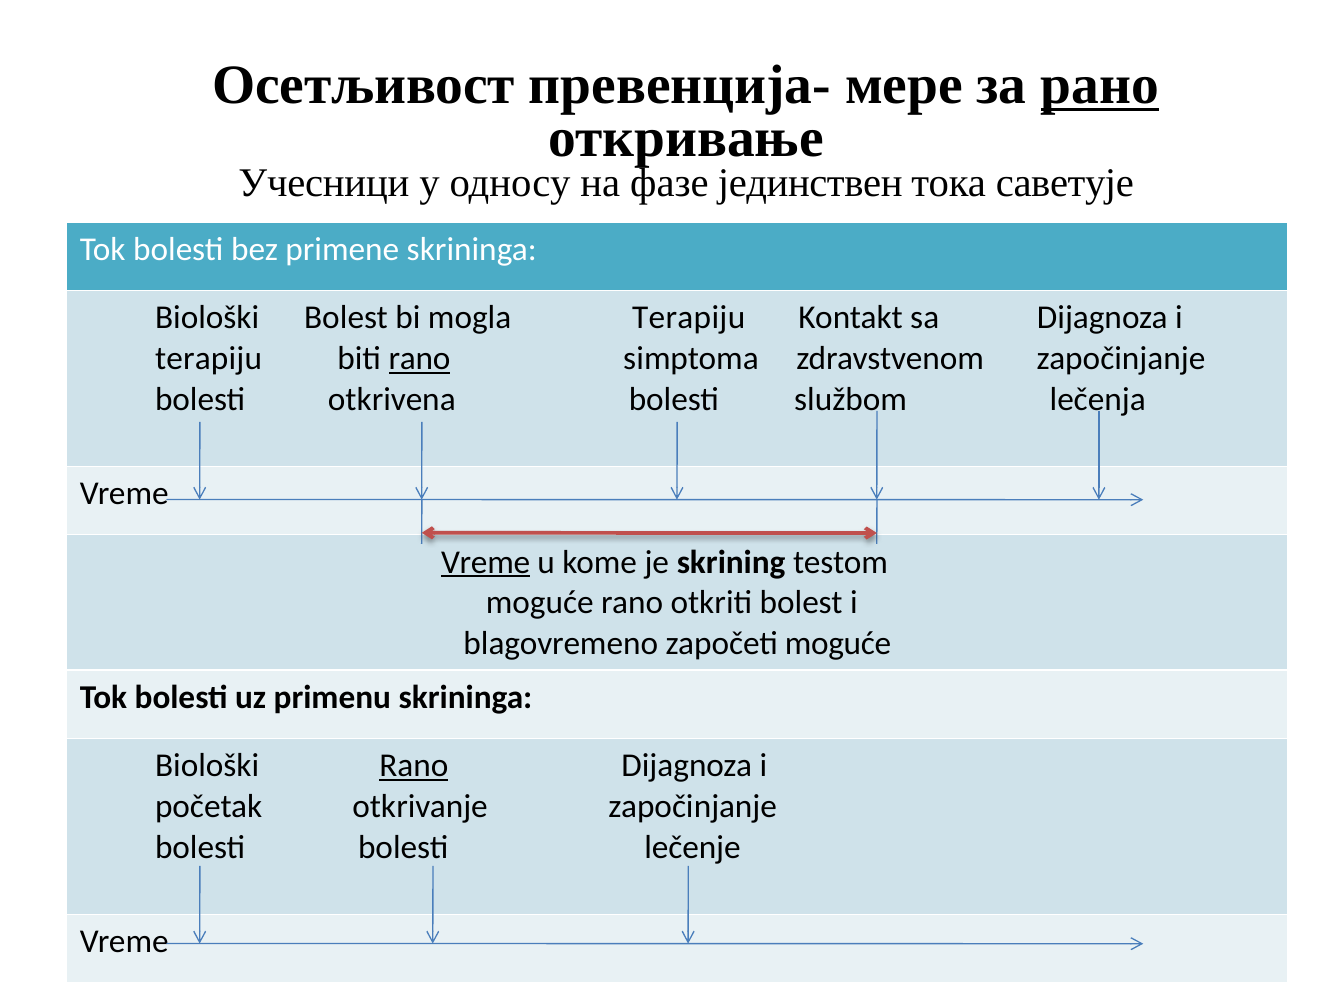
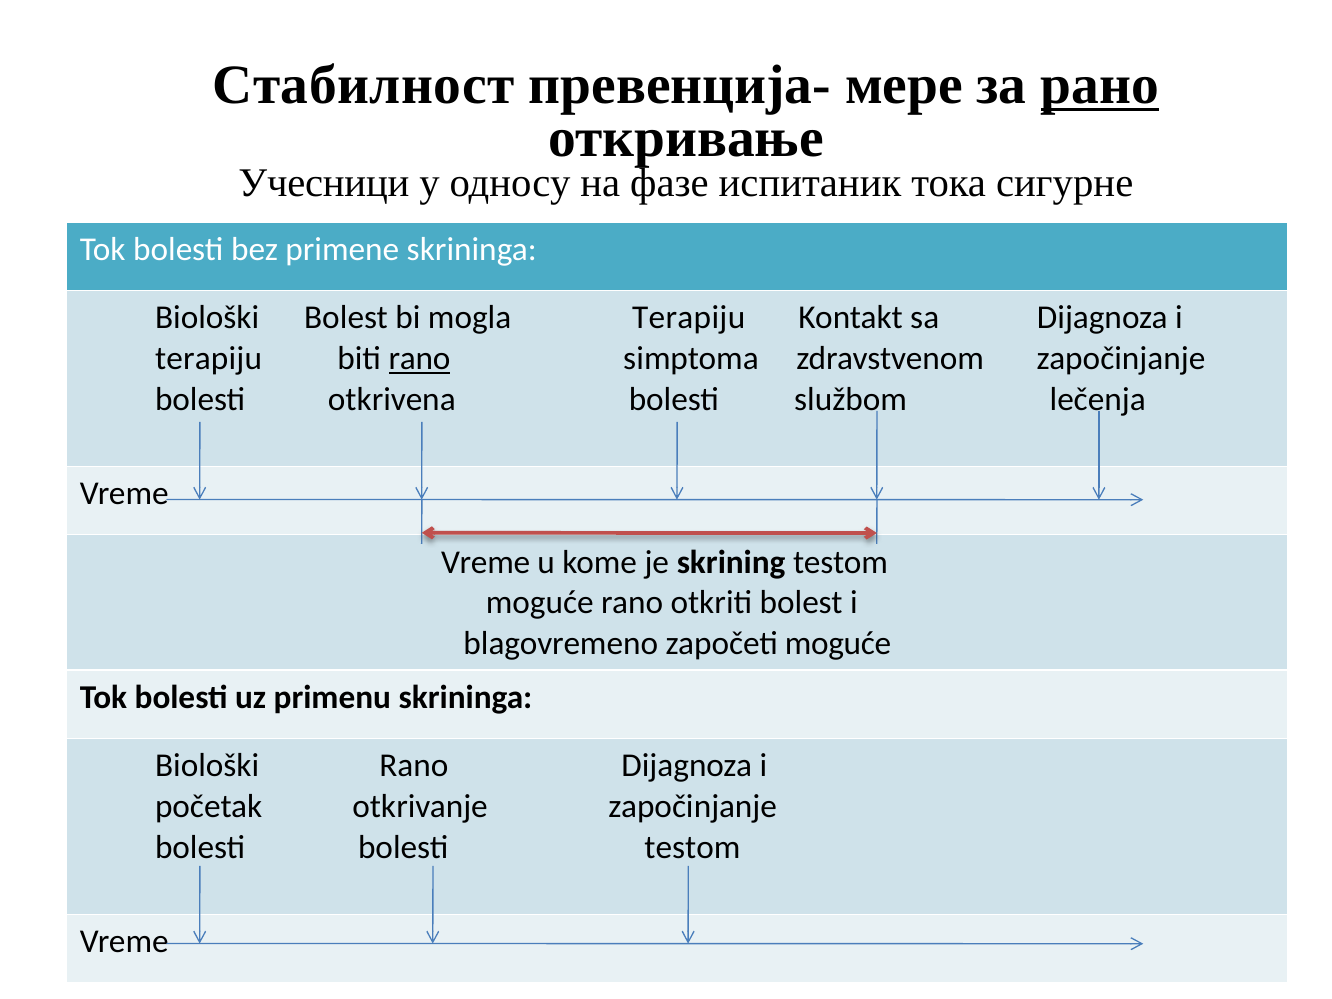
Осетљивост: Осетљивост -> Стабилност
јединствен: јединствен -> испитаник
саветује: саветује -> сигурне
Vreme at (486, 562) underline: present -> none
Rano at (414, 766) underline: present -> none
bolesti lečenje: lečenje -> testom
